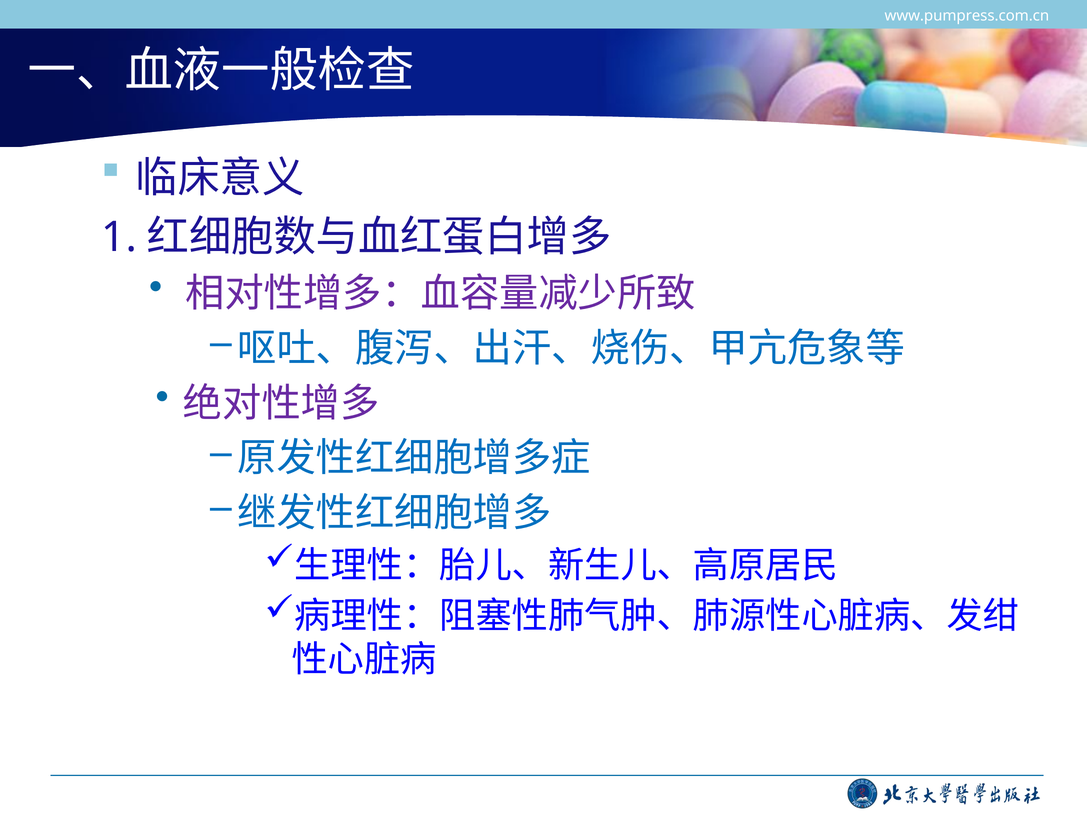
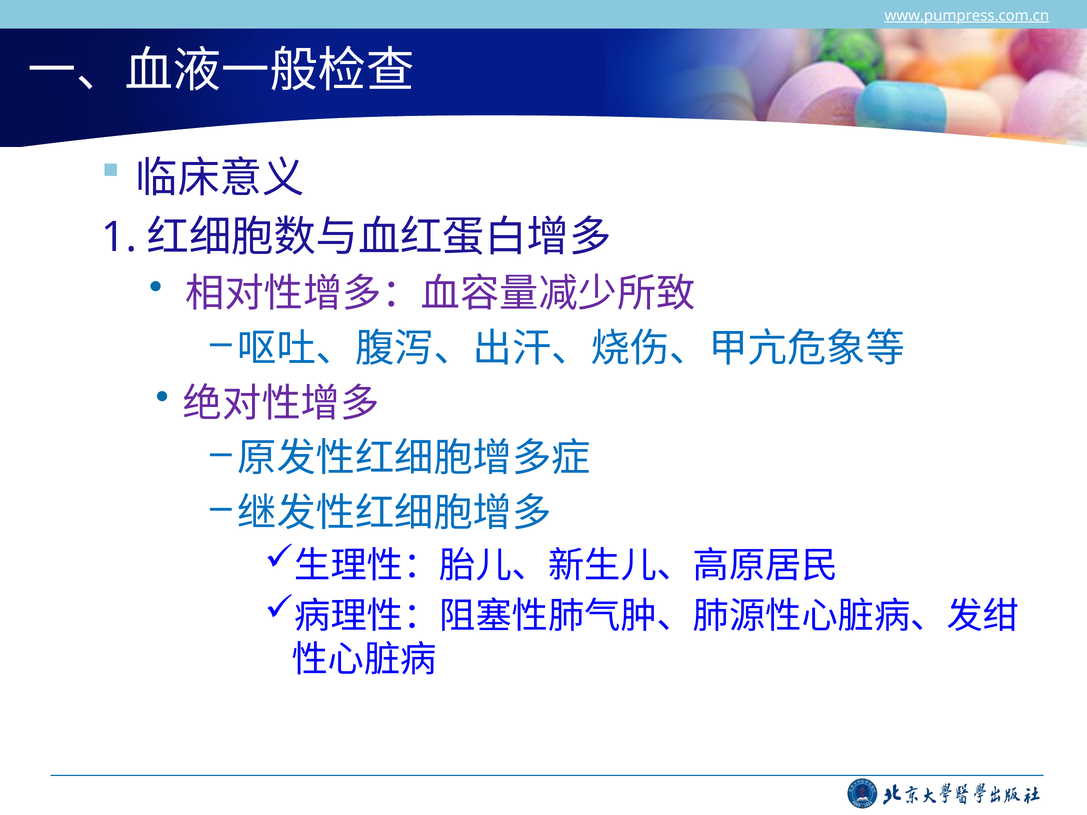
www.pumpress.com.cn underline: none -> present
